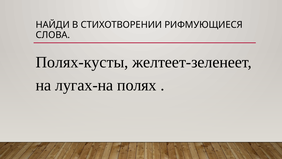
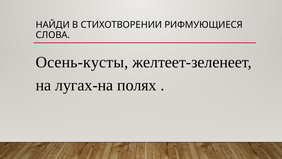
Полях-кусты: Полях-кусты -> Осень-кусты
